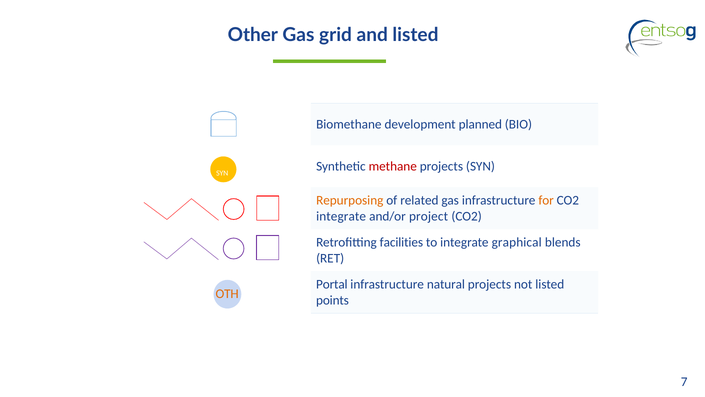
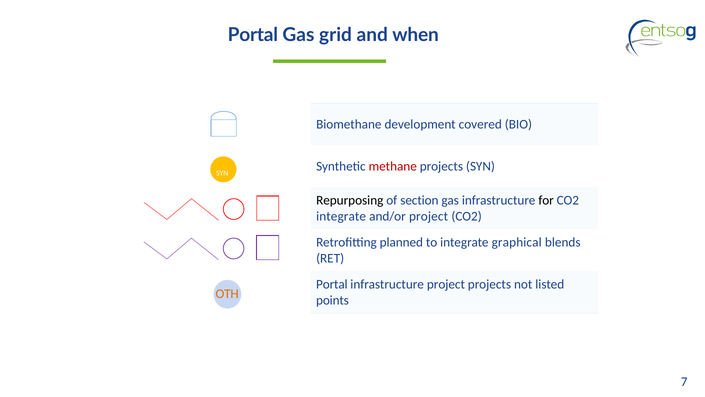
Other at (253, 35): Other -> Portal
and listed: listed -> when
planned: planned -> covered
Repurposing colour: orange -> black
related: related -> section
for colour: orange -> black
facilities: facilities -> planned
infrastructure natural: natural -> project
